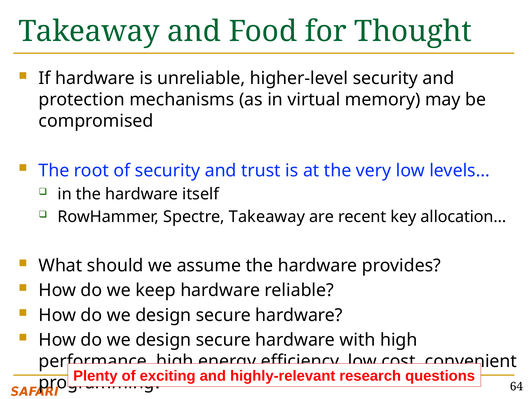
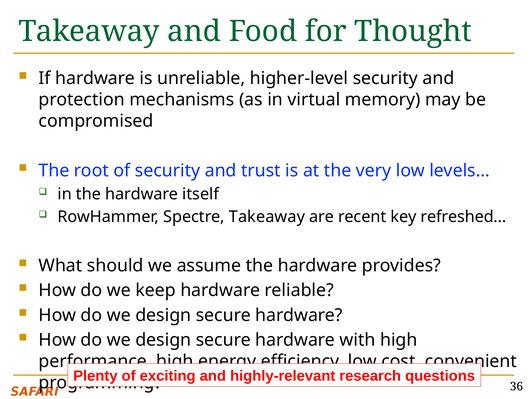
allocation…: allocation… -> refreshed…
64: 64 -> 36
